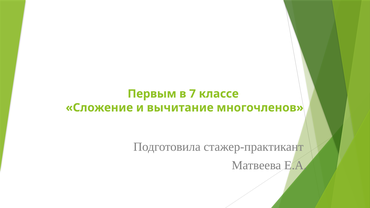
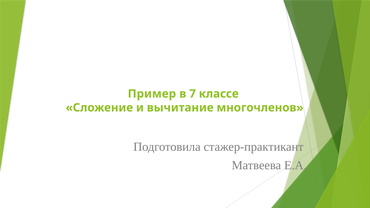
Первым: Первым -> Пример
